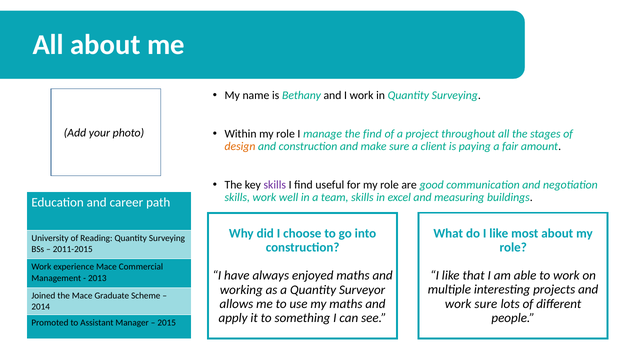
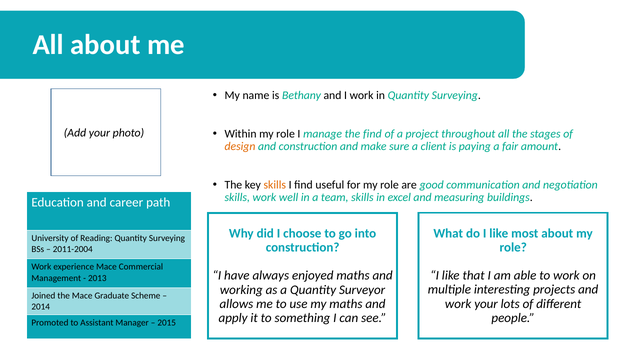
skills at (275, 185) colour: purple -> orange
2011-2015: 2011-2015 -> 2011-2004
work sure: sure -> your
